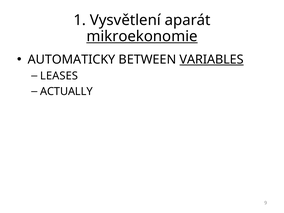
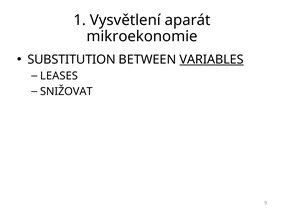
mikroekonomie underline: present -> none
AUTOMATICKY: AUTOMATICKY -> SUBSTITUTION
ACTUALLY: ACTUALLY -> SNIŽOVAT
